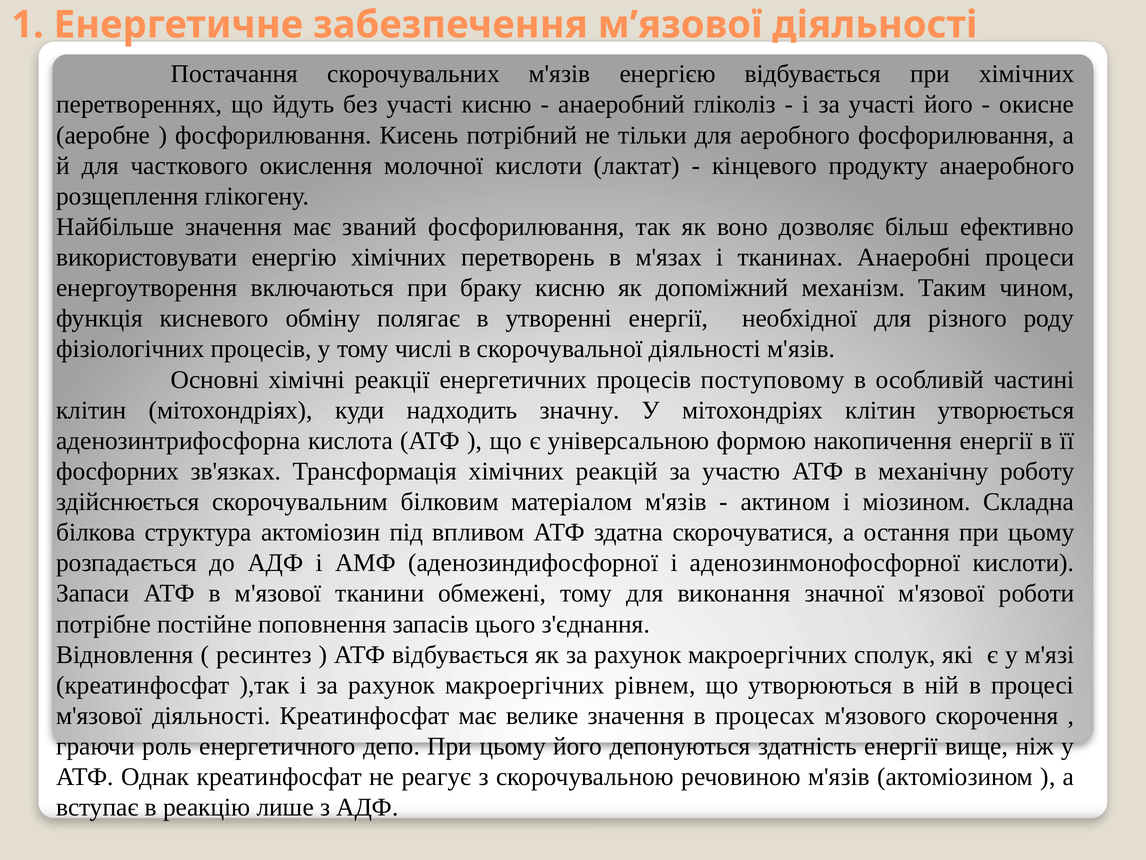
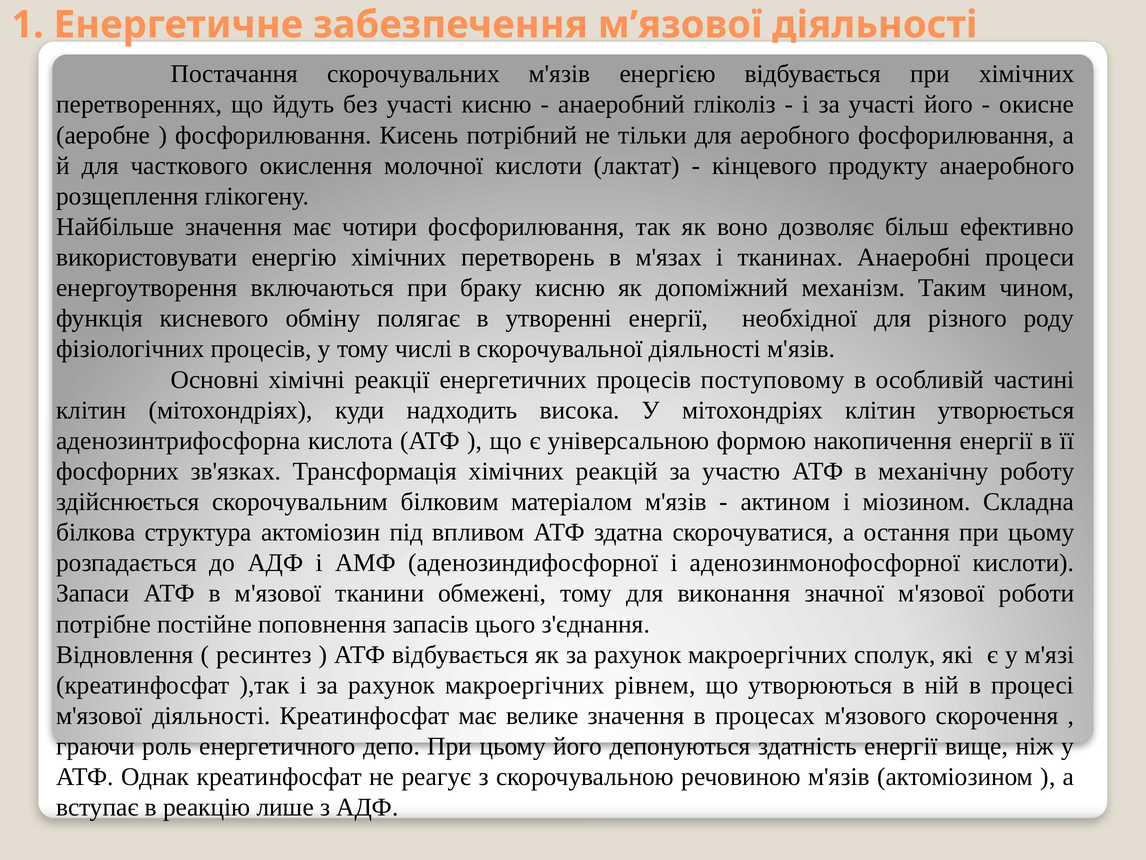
званий: званий -> чотири
значну: значну -> висока
